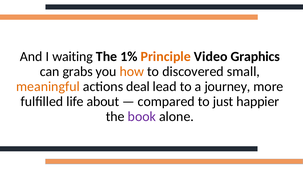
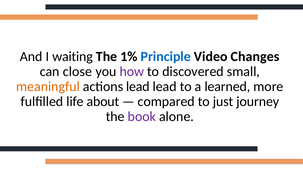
Principle colour: orange -> blue
Graphics: Graphics -> Changes
grabs: grabs -> close
how colour: orange -> purple
actions deal: deal -> lead
journey: journey -> learned
happier: happier -> journey
